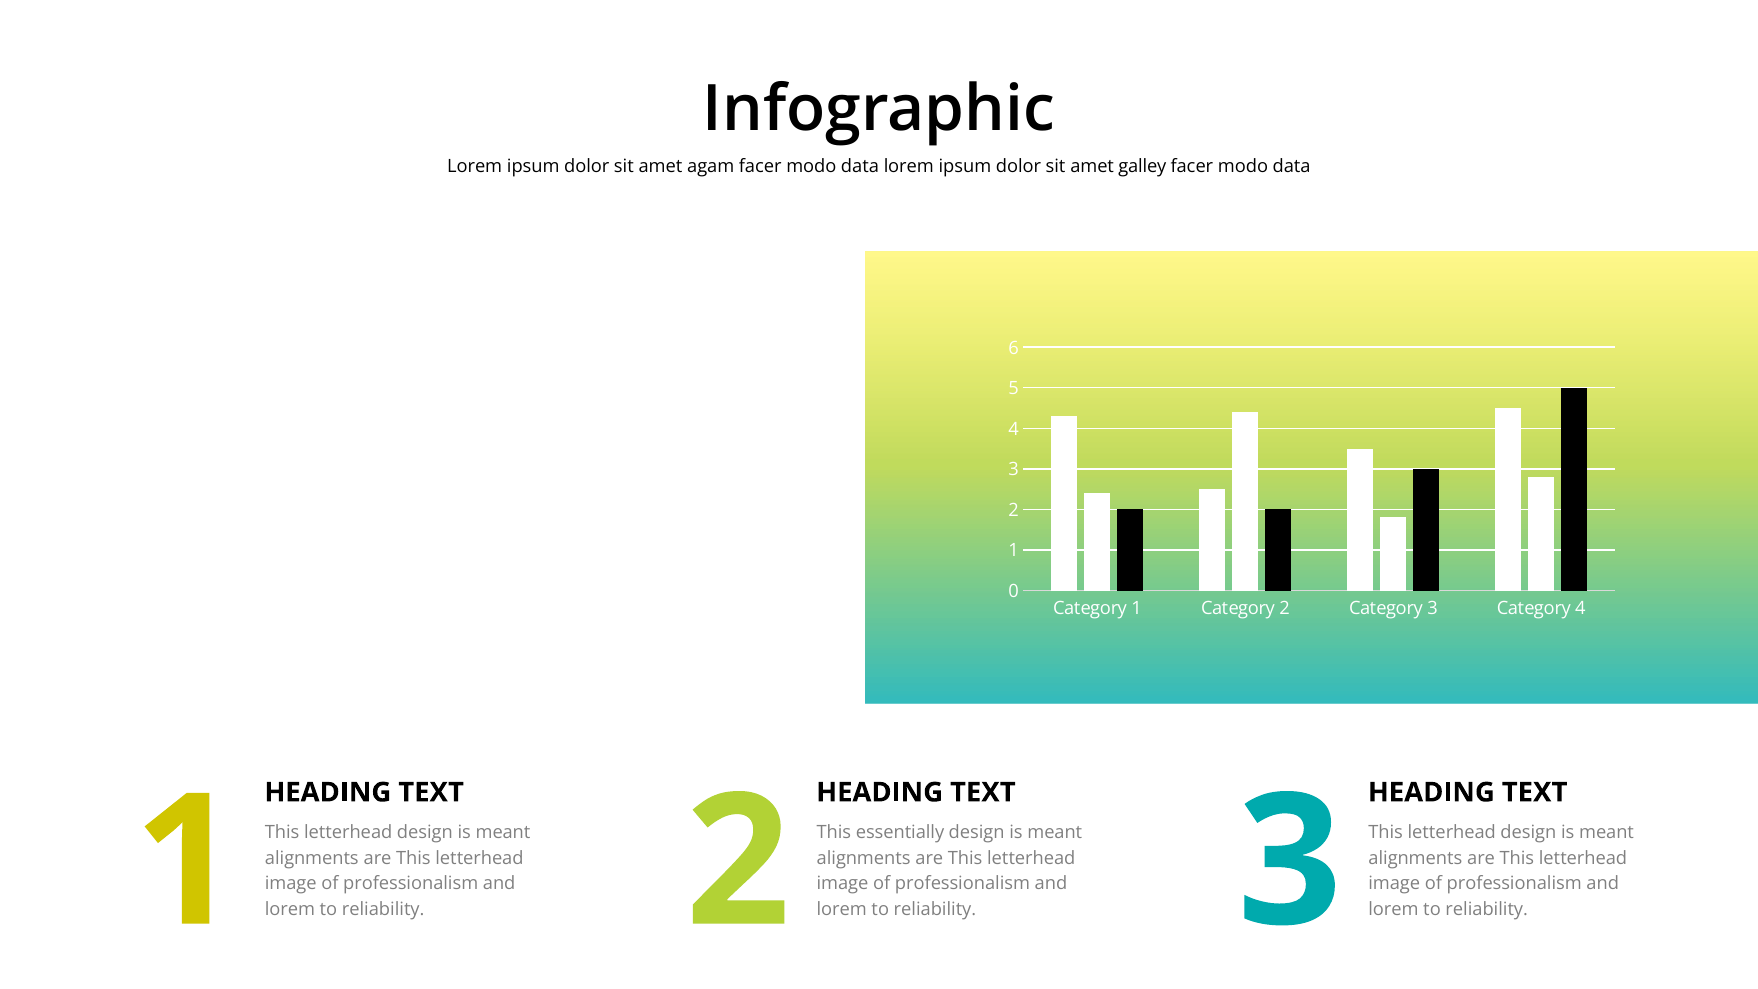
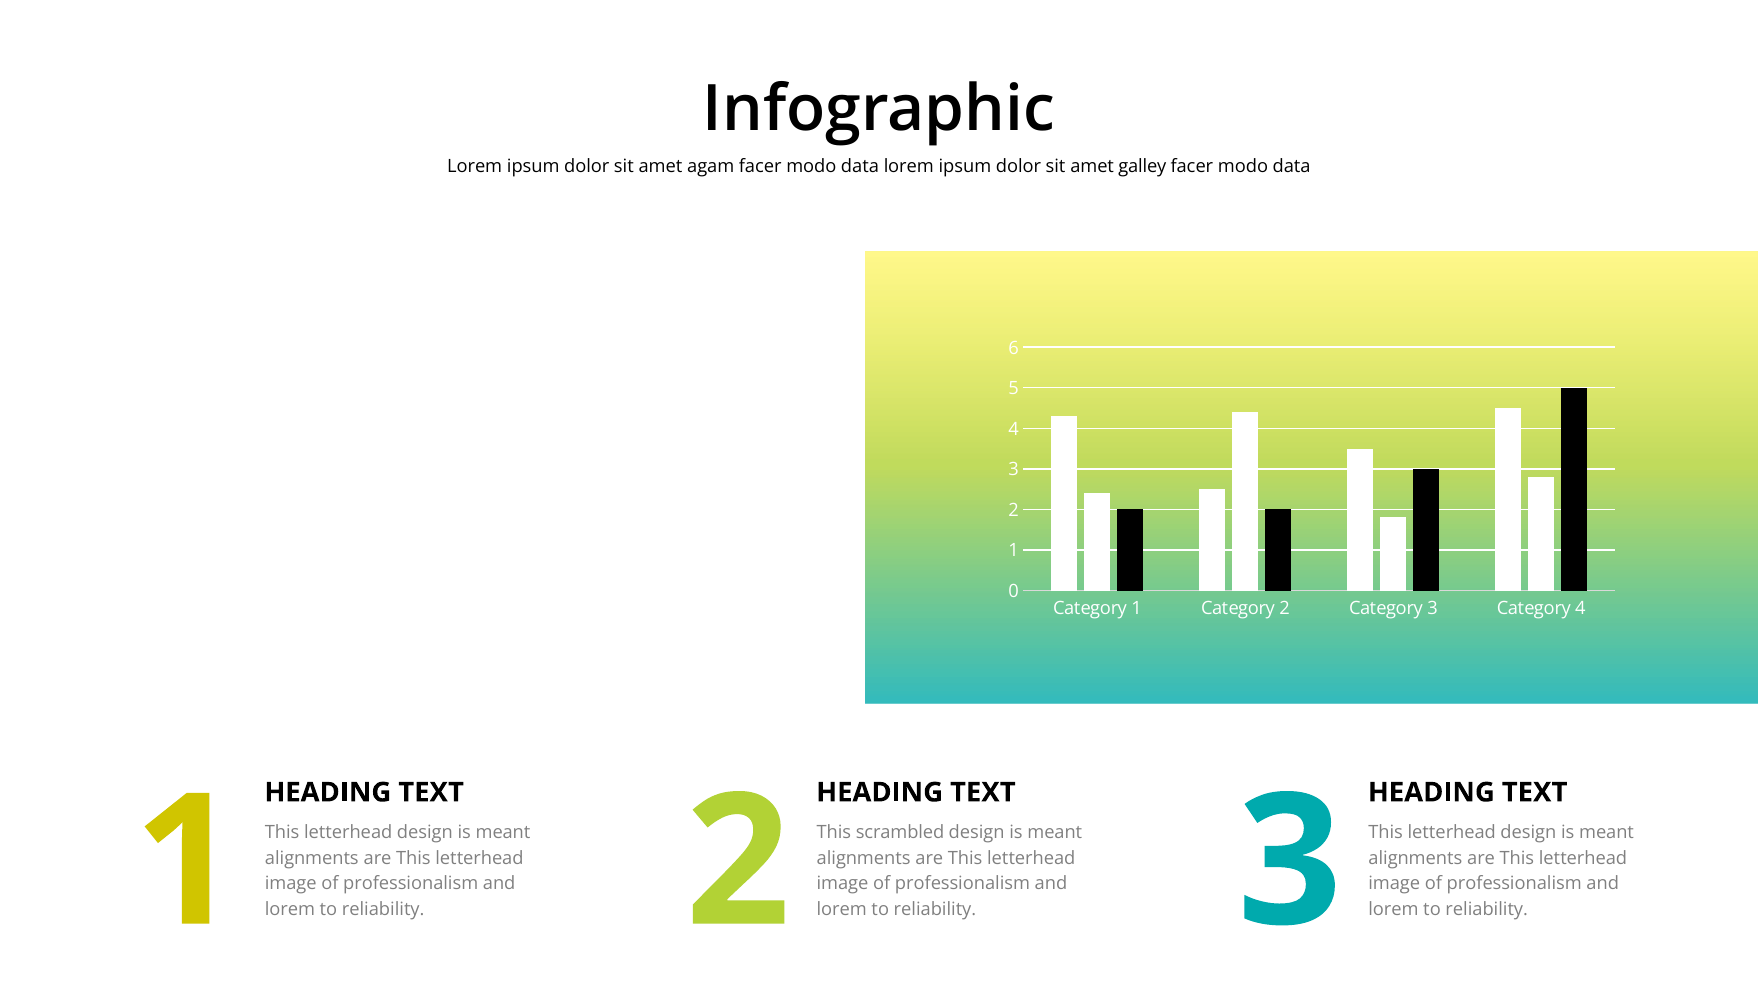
essentially: essentially -> scrambled
